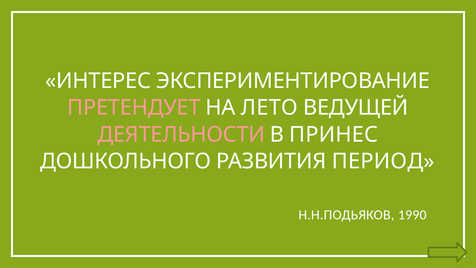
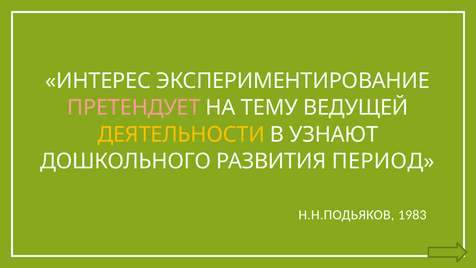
ЛЕТО: ЛЕТО -> ТЕМУ
ДЕЯТЕЛЬНОСТИ colour: pink -> yellow
ПРИНЕС: ПРИНЕС -> УЗНАЮТ
1990: 1990 -> 1983
